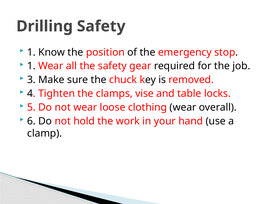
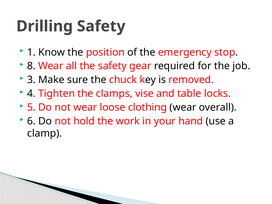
1 at (31, 66): 1 -> 8
